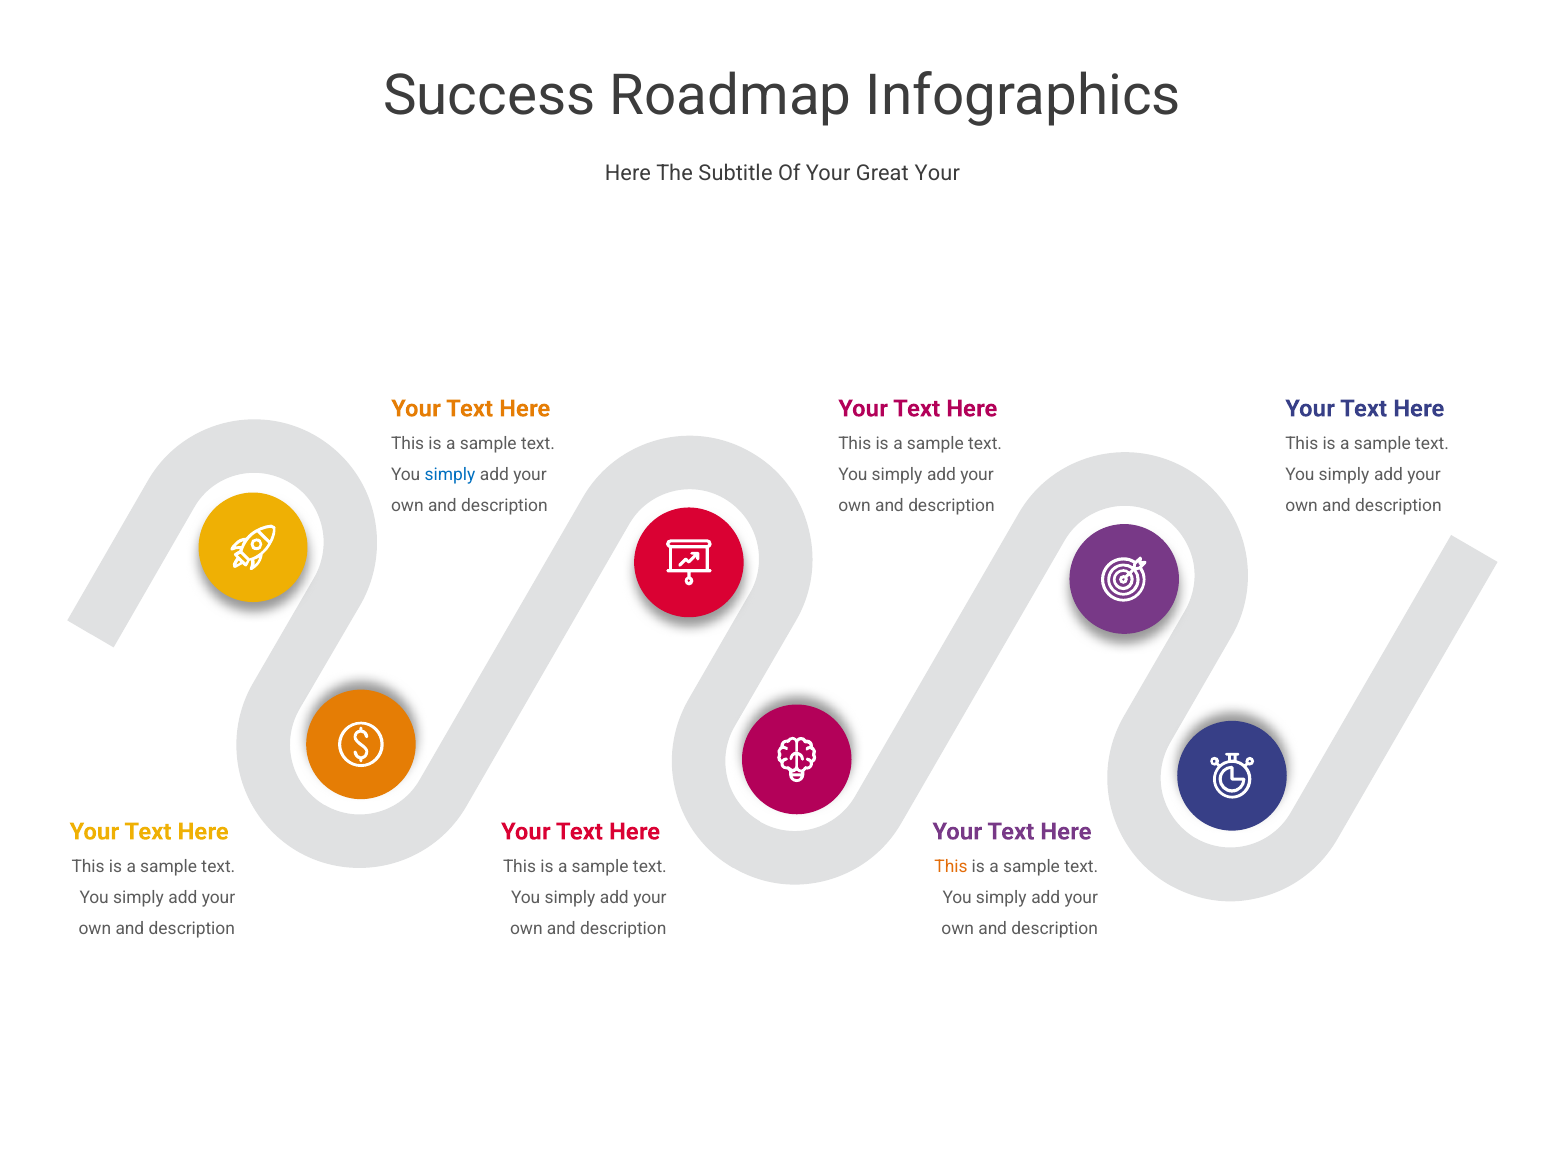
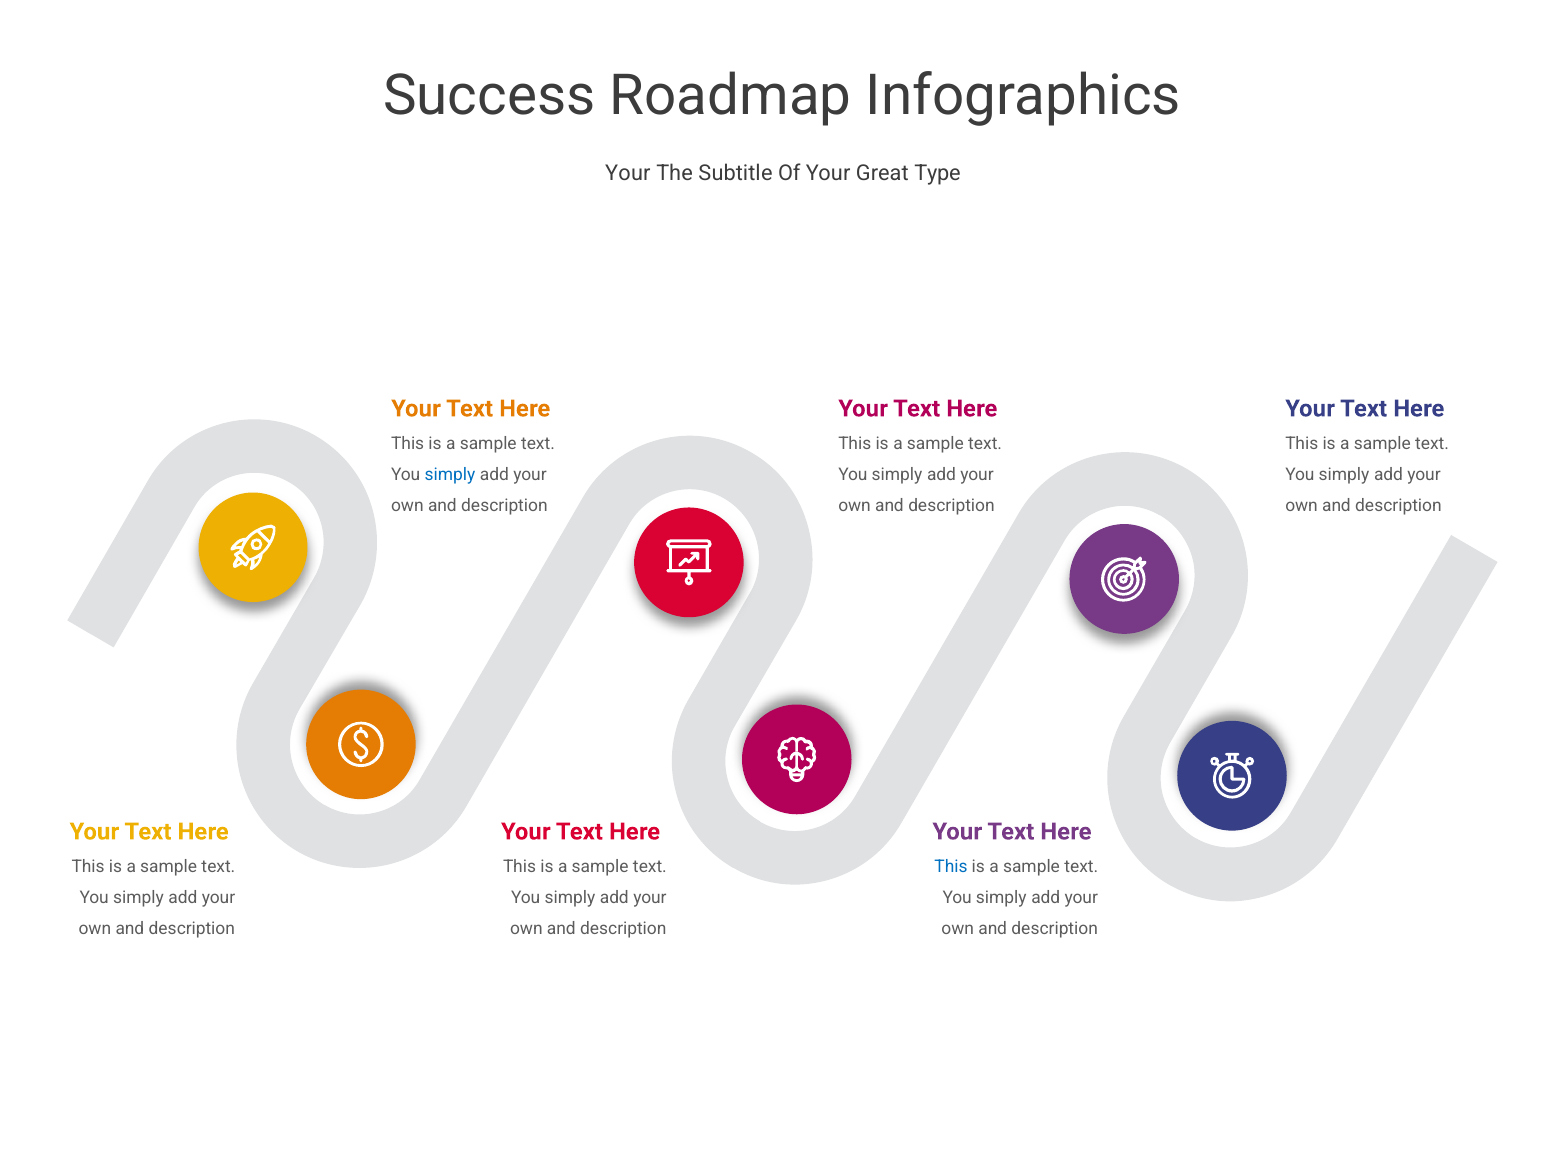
Here at (628, 173): Here -> Your
Great Your: Your -> Type
This at (951, 866) colour: orange -> blue
